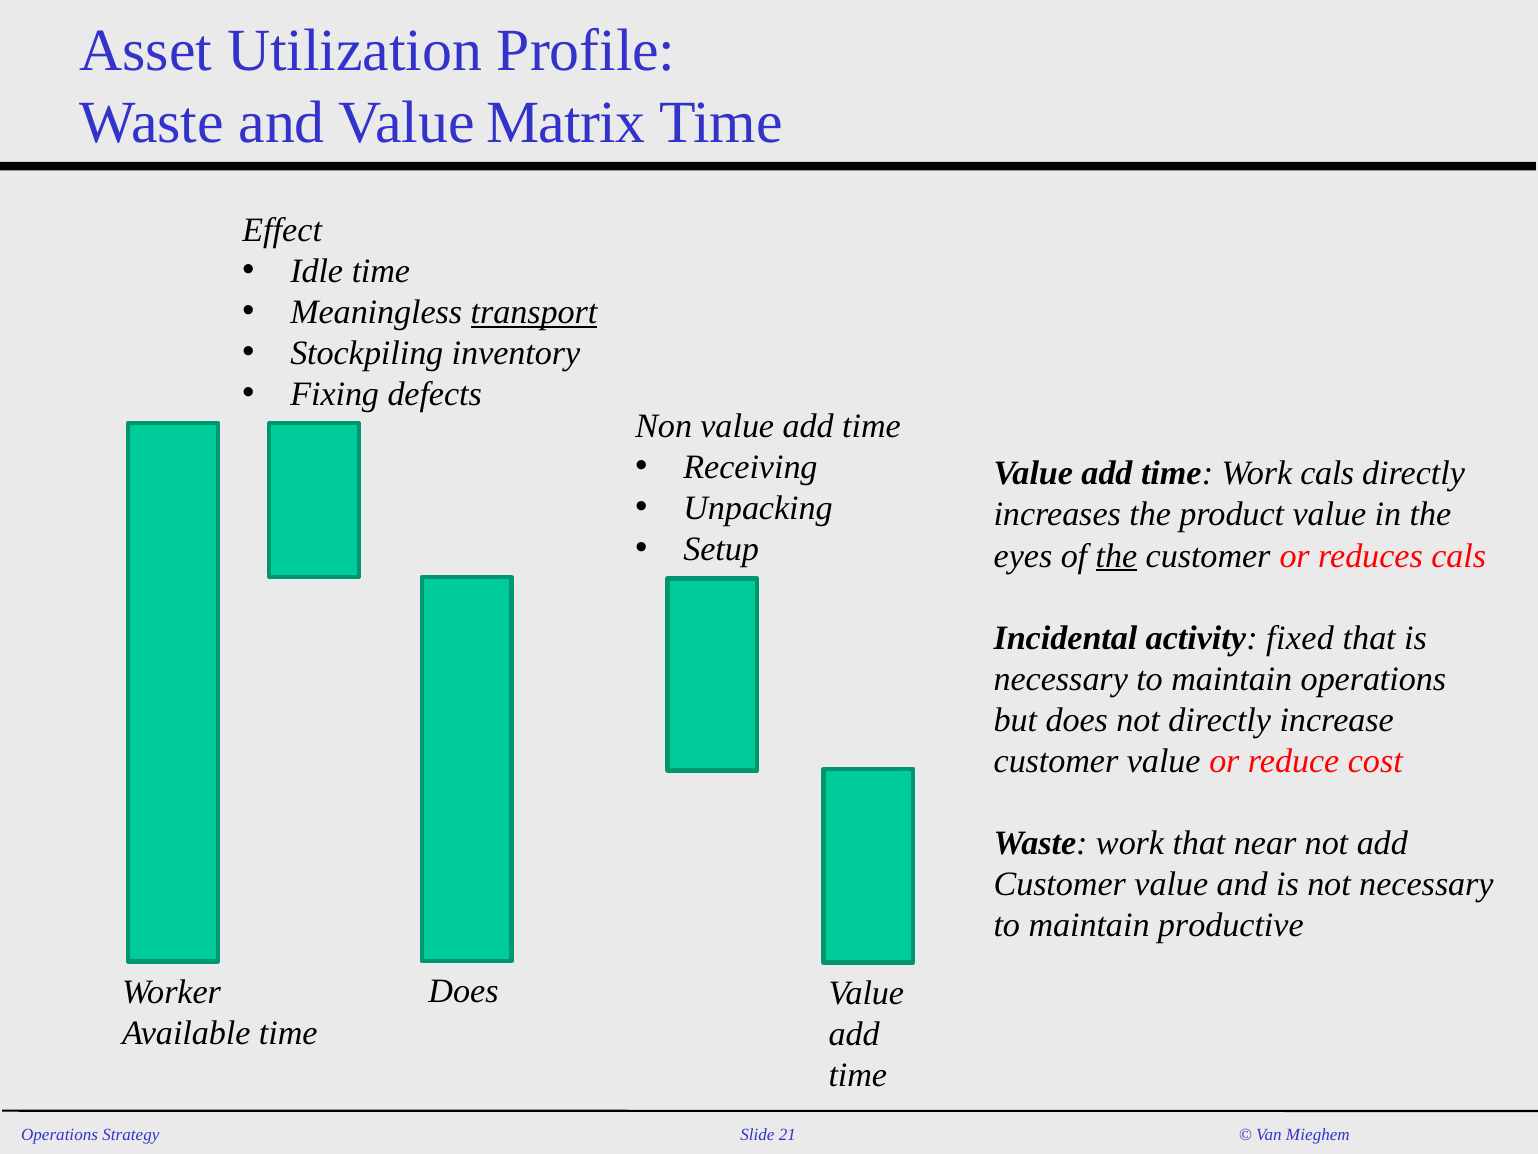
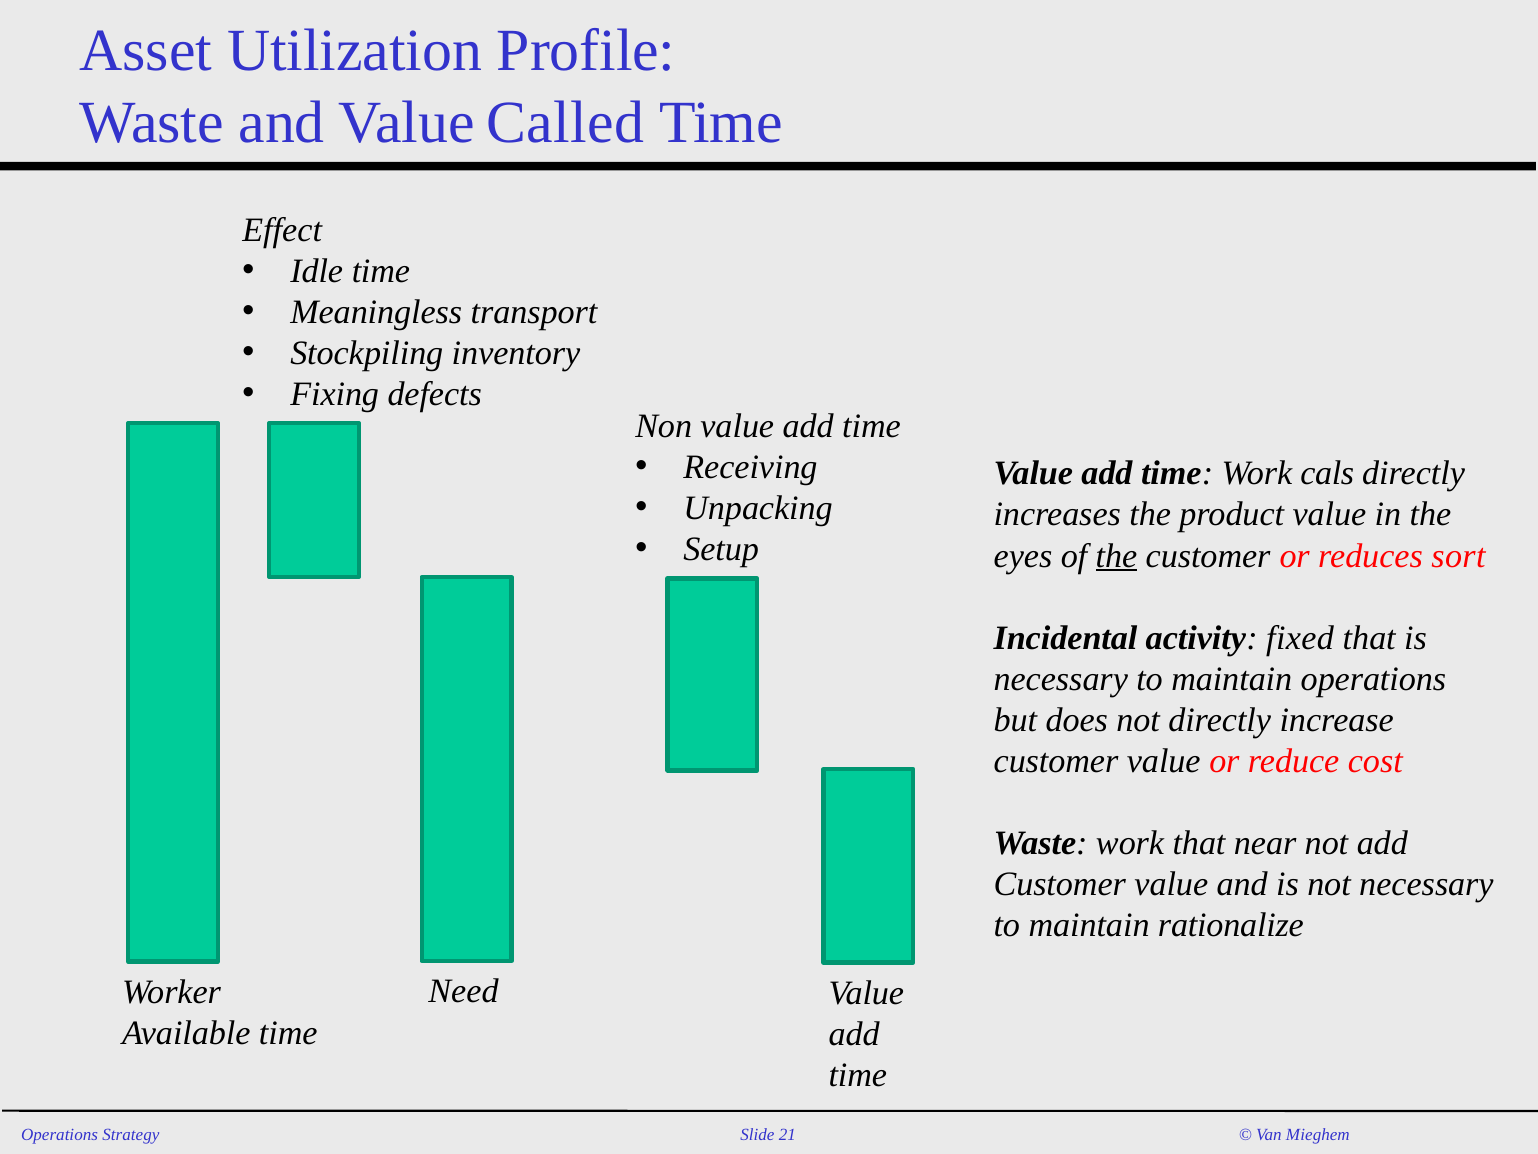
Matrix: Matrix -> Called
transport underline: present -> none
reduces cals: cals -> sort
productive: productive -> rationalize
Does at (464, 991): Does -> Need
